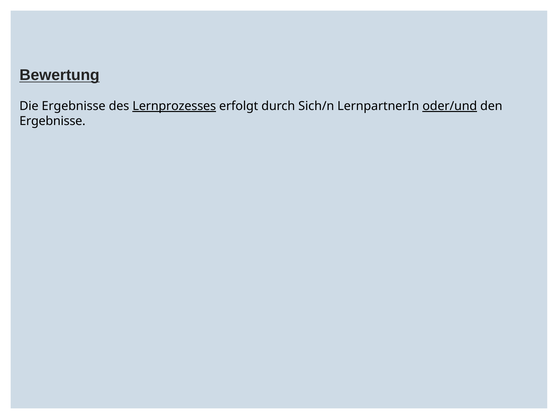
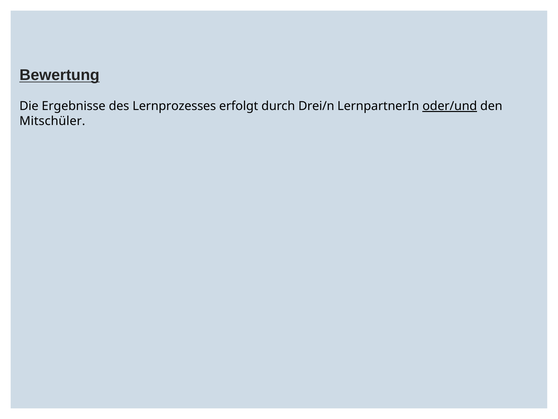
Lernprozesses underline: present -> none
Sich/n: Sich/n -> Drei/n
Ergebnisse at (52, 121): Ergebnisse -> Mitschüler
